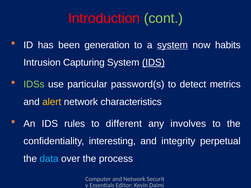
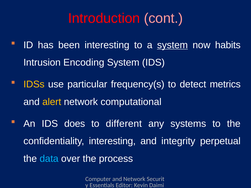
cont colour: light green -> pink
been generation: generation -> interesting
Capturing: Capturing -> Encoding
IDS at (153, 63) underline: present -> none
IDSs colour: light green -> yellow
password(s: password(s -> frequency(s
characteristics: characteristics -> computational
rules: rules -> does
involves: involves -> systems
